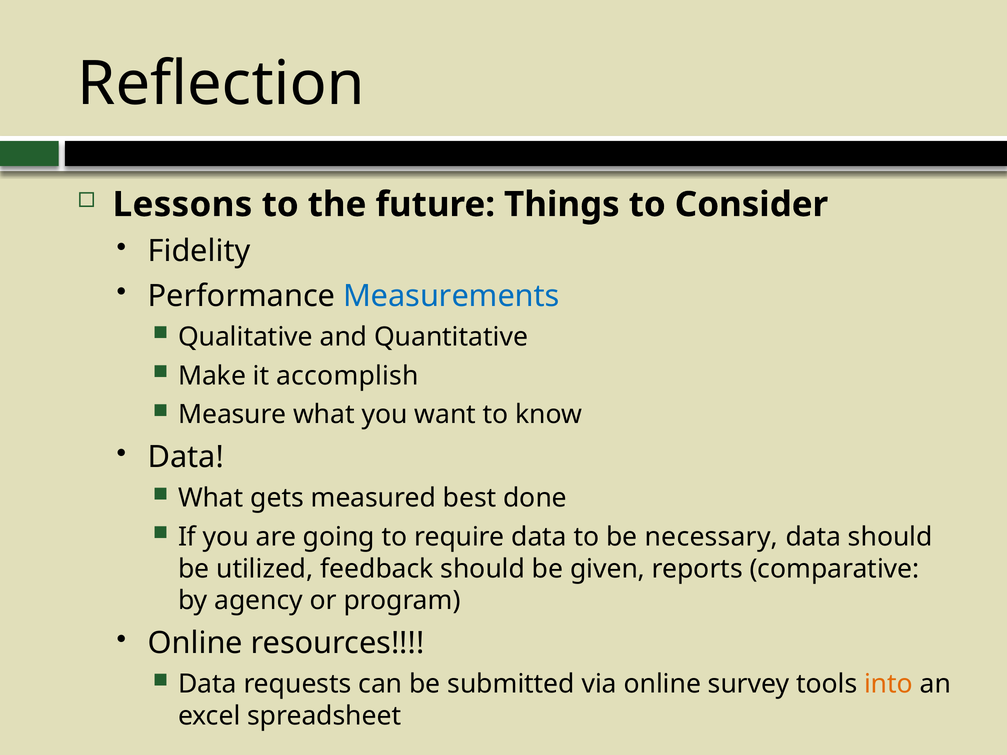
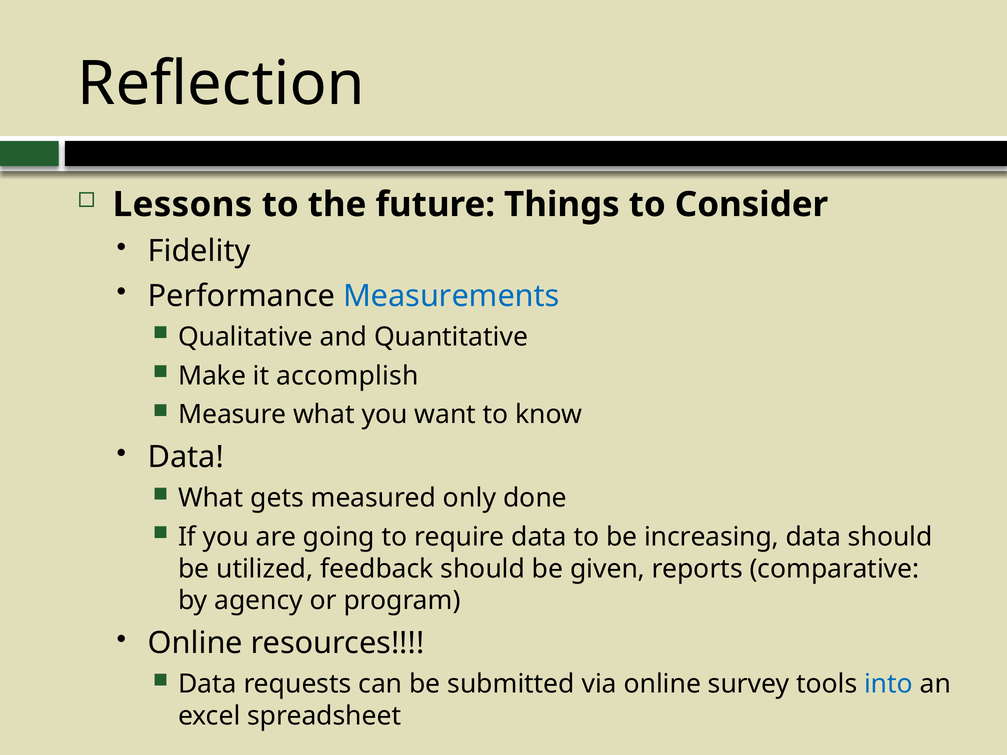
best: best -> only
necessary: necessary -> increasing
into colour: orange -> blue
